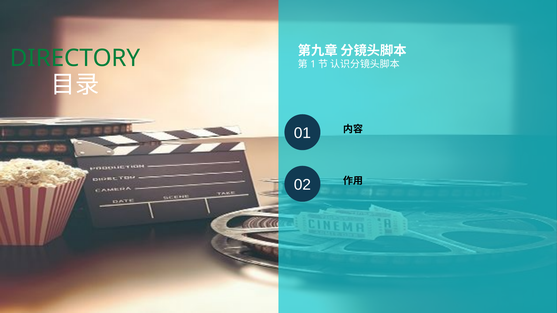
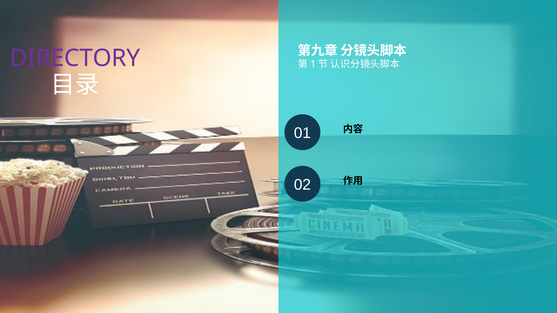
DIRECTORY colour: green -> purple
